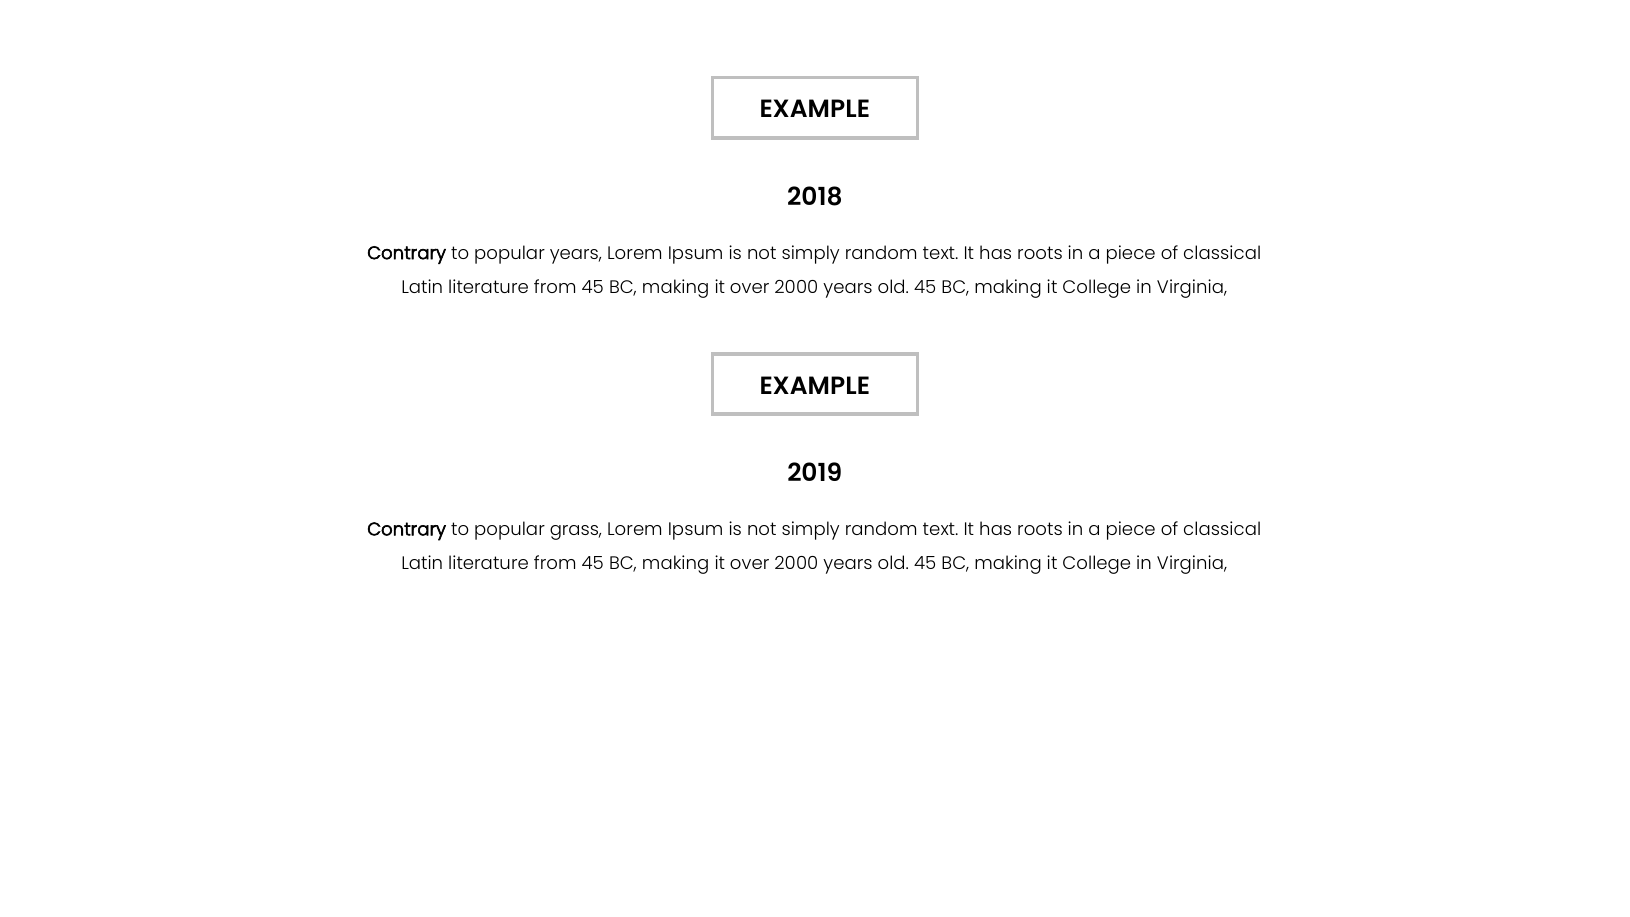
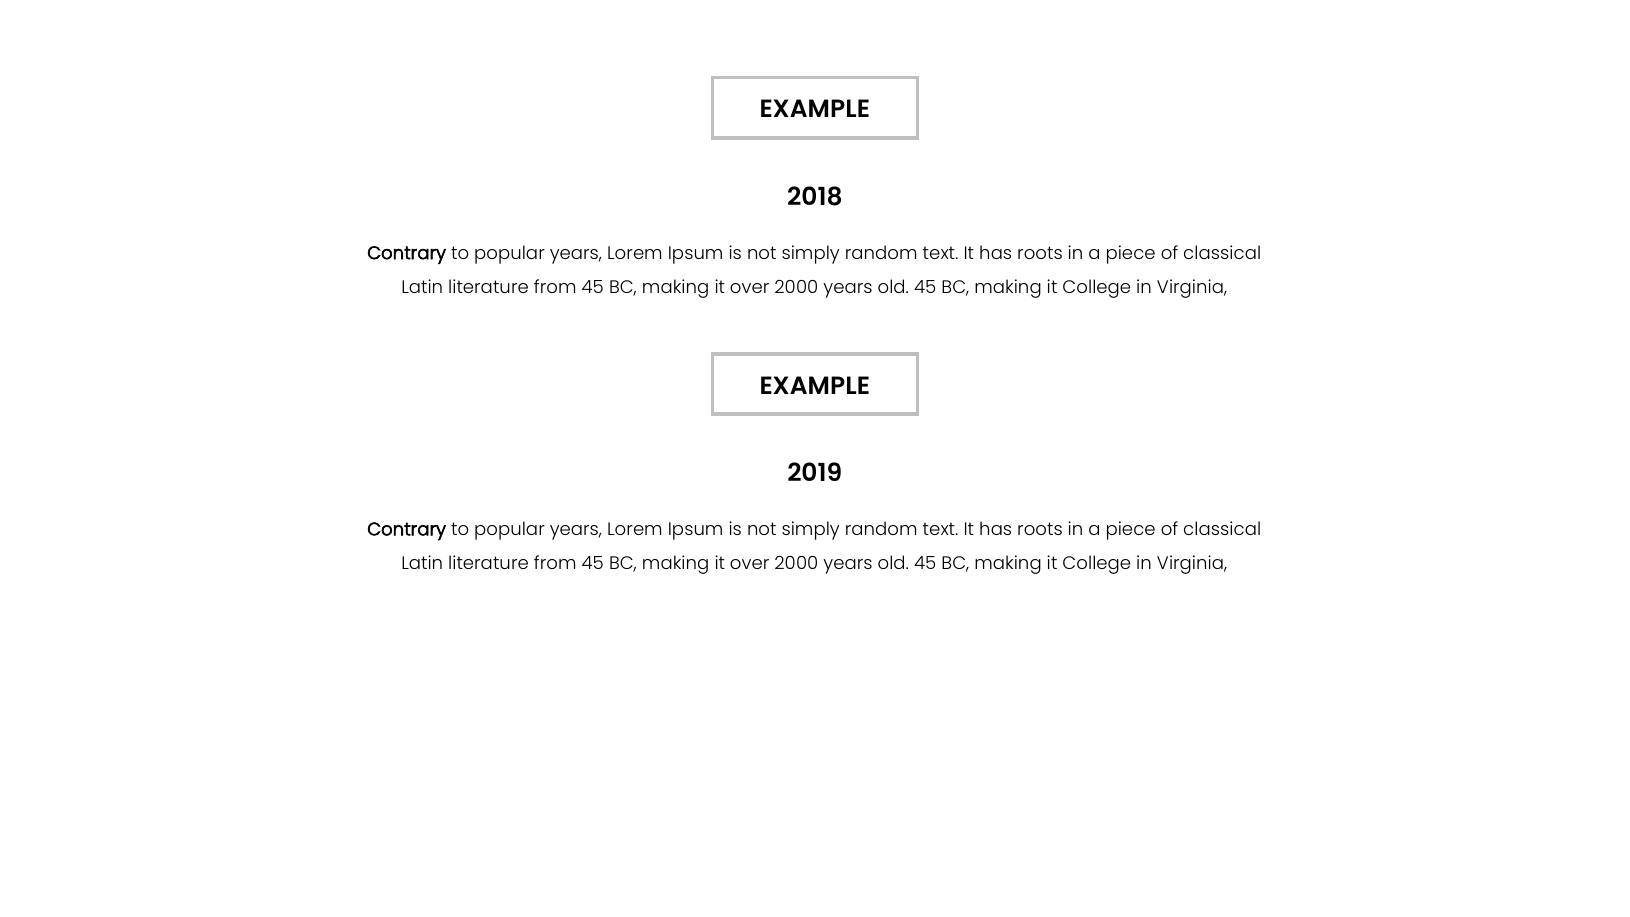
grass at (576, 529): grass -> years
